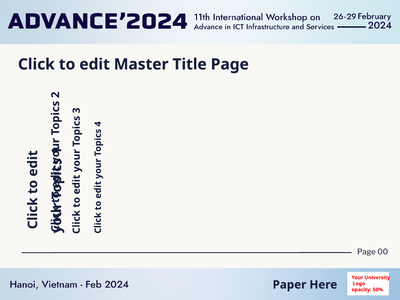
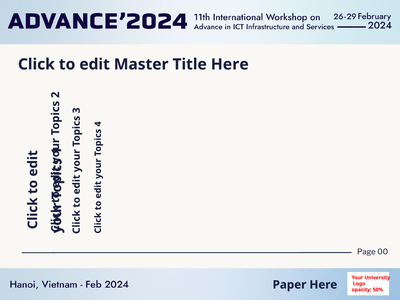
Title Page: Page -> Here
